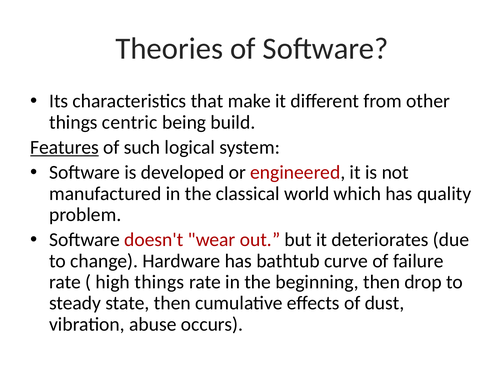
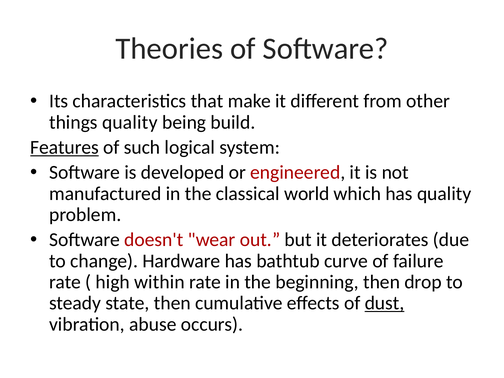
things centric: centric -> quality
high things: things -> within
dust underline: none -> present
